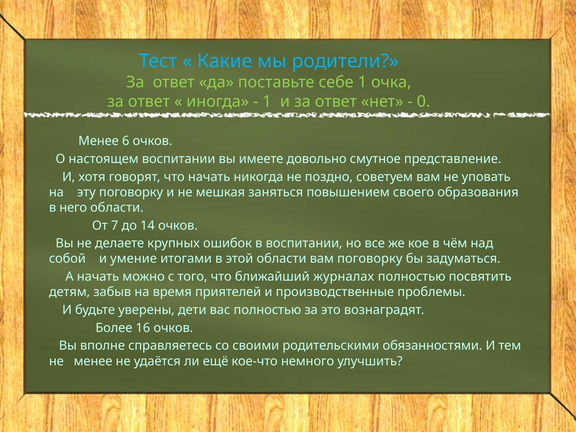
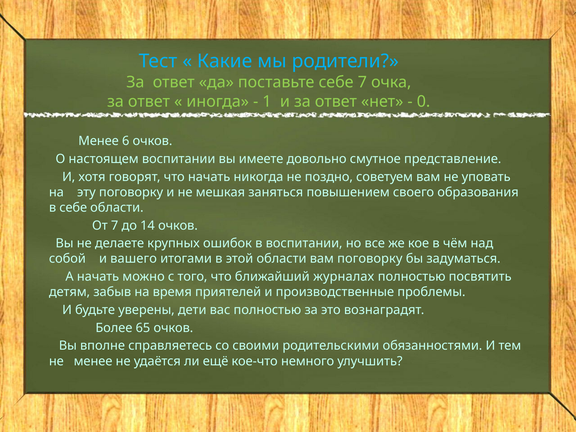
себе 1: 1 -> 7
в него: него -> себе
умение: умение -> вашего
16: 16 -> 65
